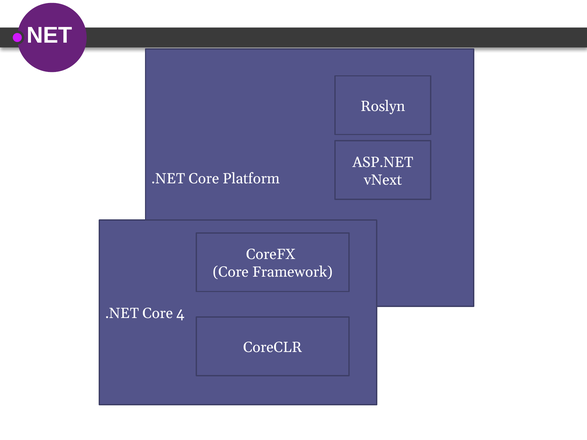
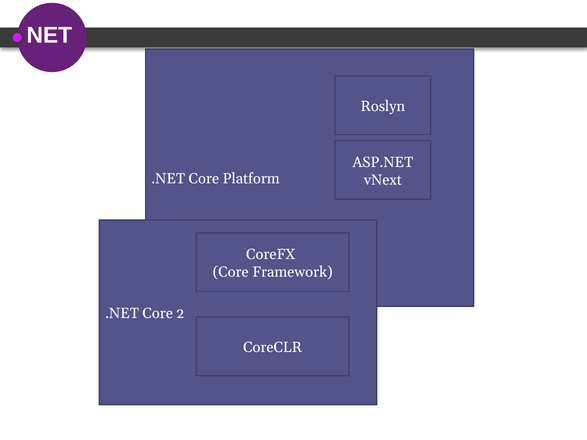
4: 4 -> 2
